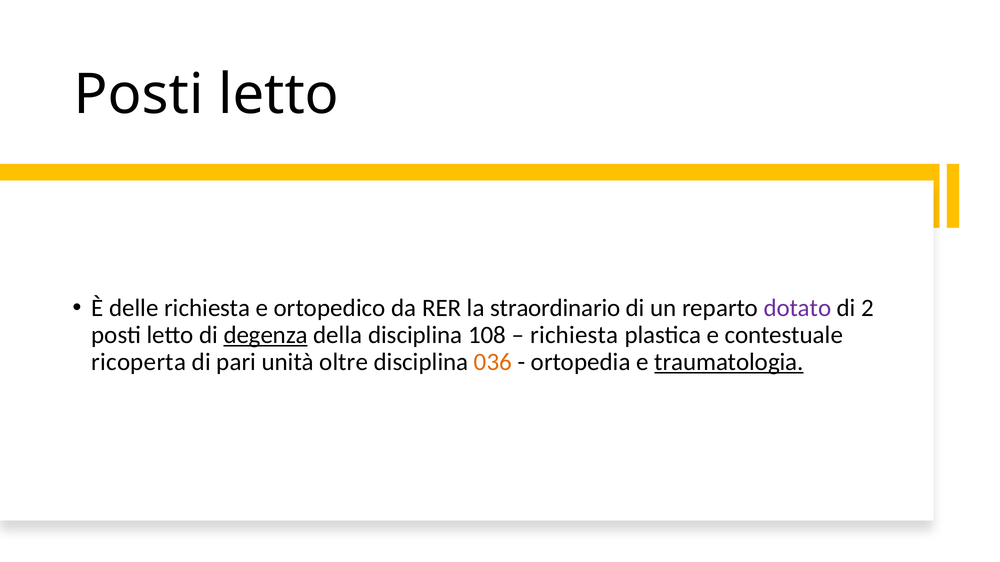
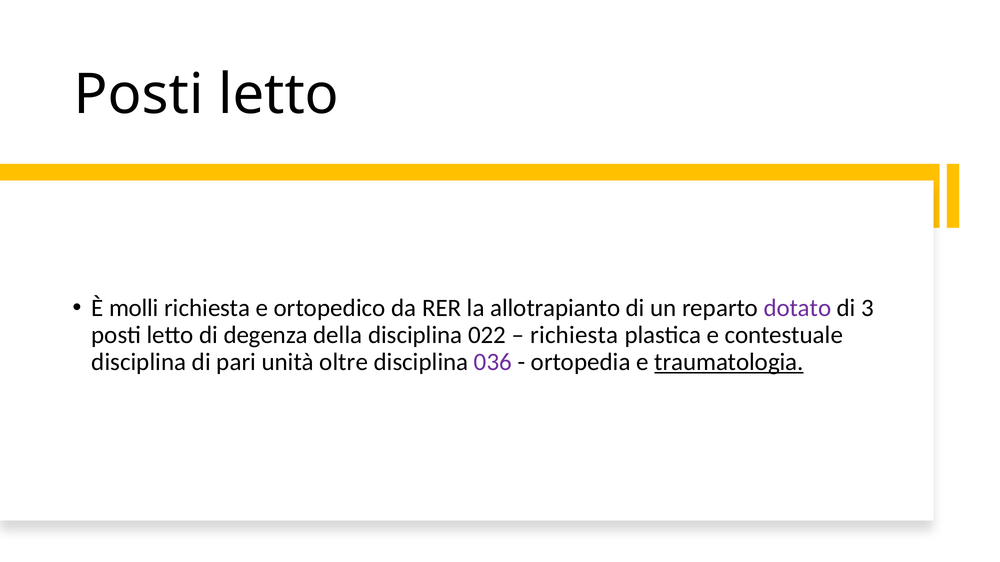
delle: delle -> molli
straordinario: straordinario -> allotrapianto
2: 2 -> 3
degenza underline: present -> none
108: 108 -> 022
ricoperta at (139, 362): ricoperta -> disciplina
036 colour: orange -> purple
